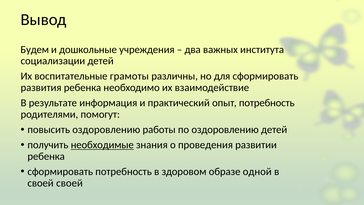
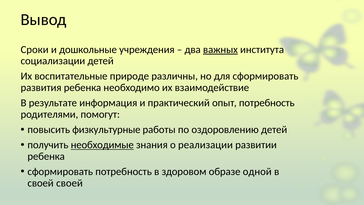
Будем: Будем -> Сроки
важных underline: none -> present
грамоты: грамоты -> природе
повысить оздоровлению: оздоровлению -> физкультурные
проведения: проведения -> реализации
